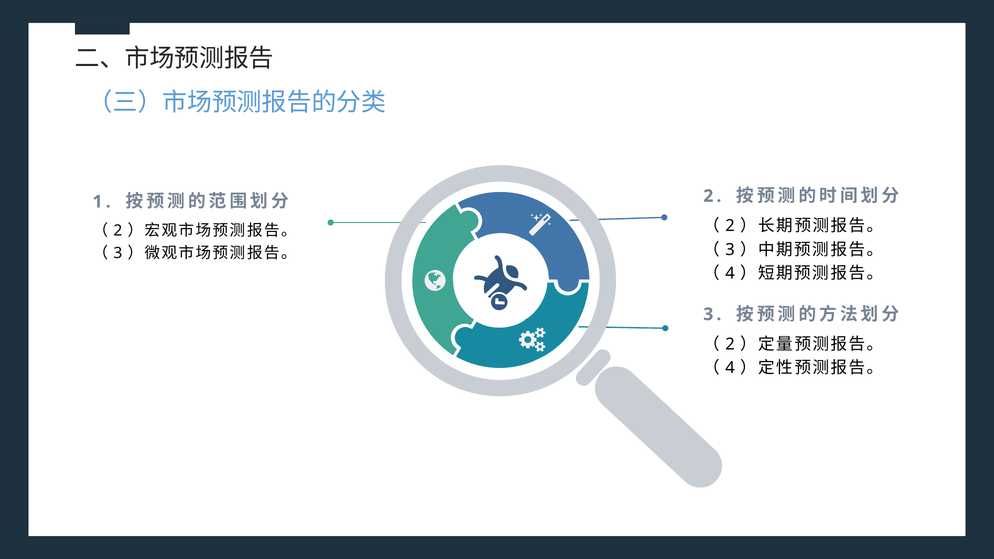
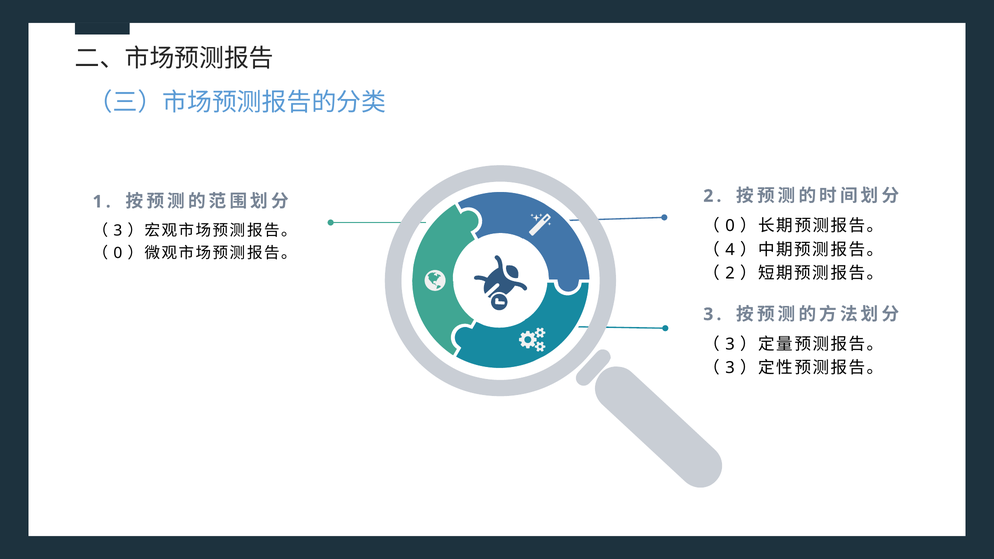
2 at (730, 226): 2 -> 0
2 at (118, 231): 2 -> 3
3 at (730, 250): 3 -> 4
3 at (118, 253): 3 -> 0
4 at (730, 274): 4 -> 2
2 at (730, 344): 2 -> 3
4 at (730, 368): 4 -> 3
